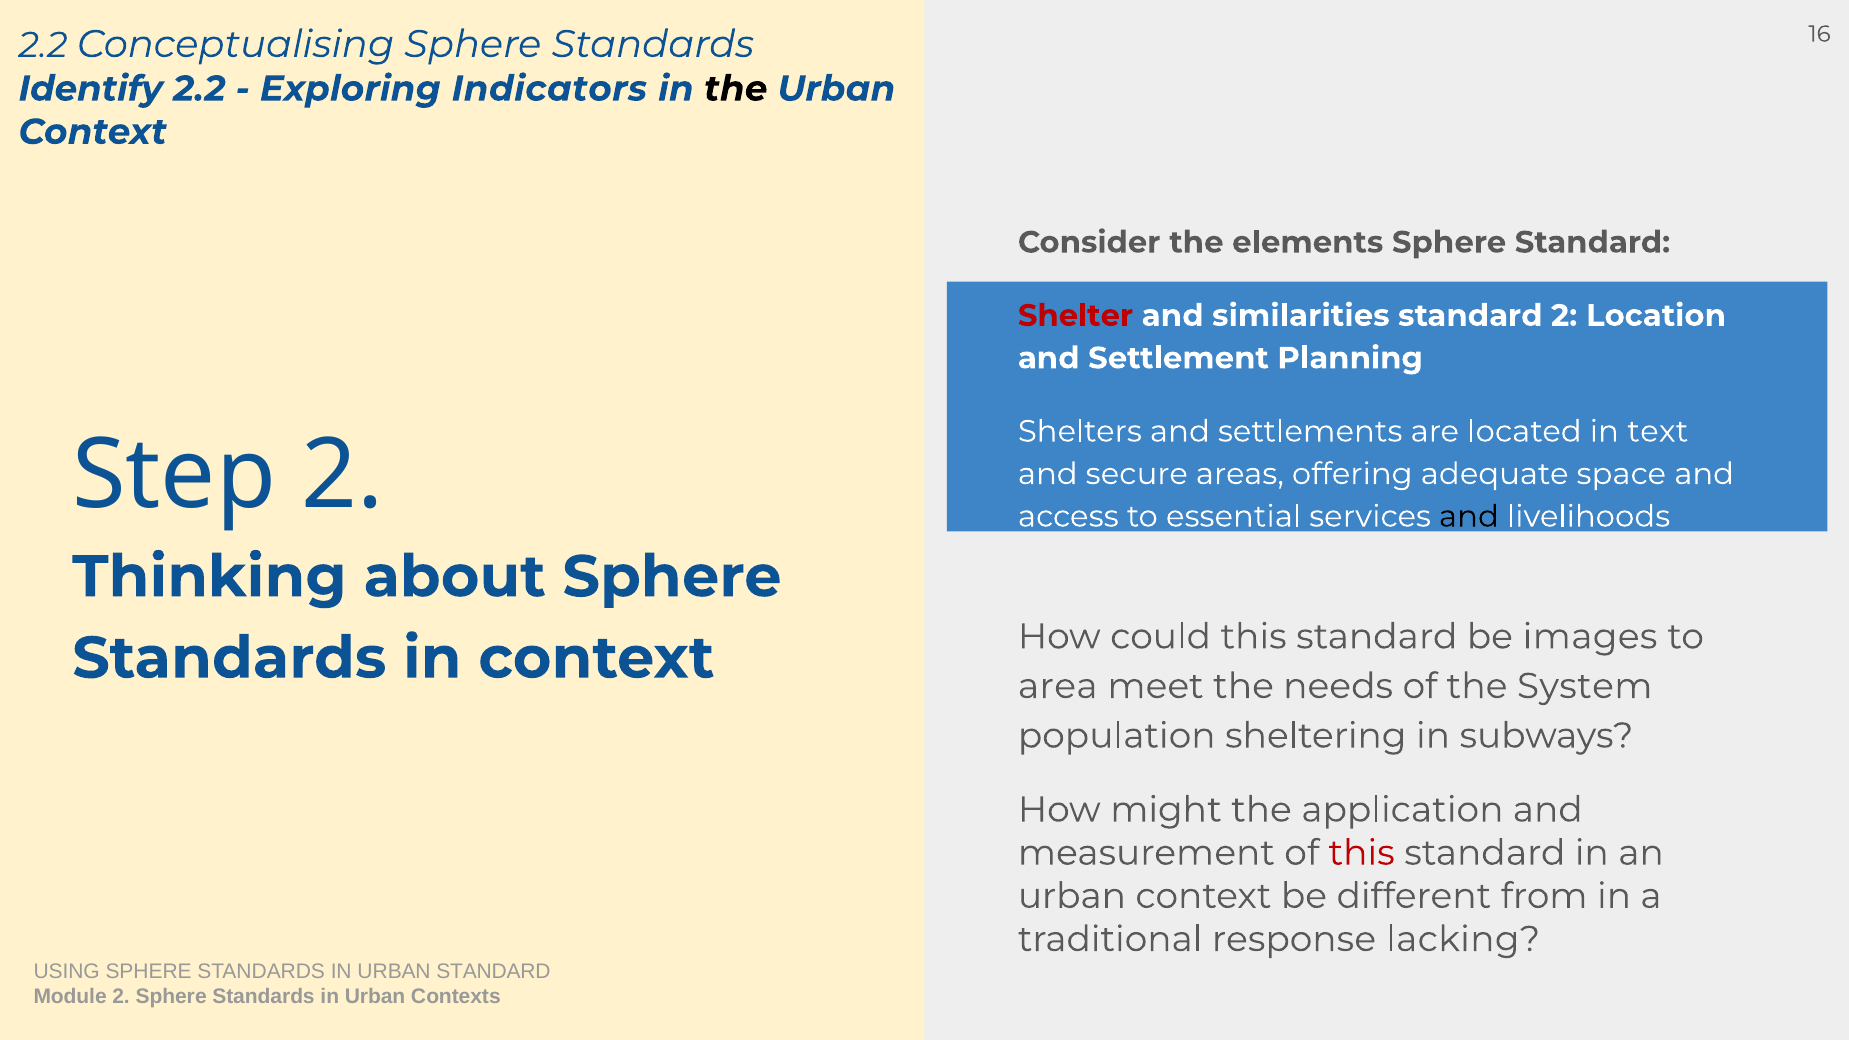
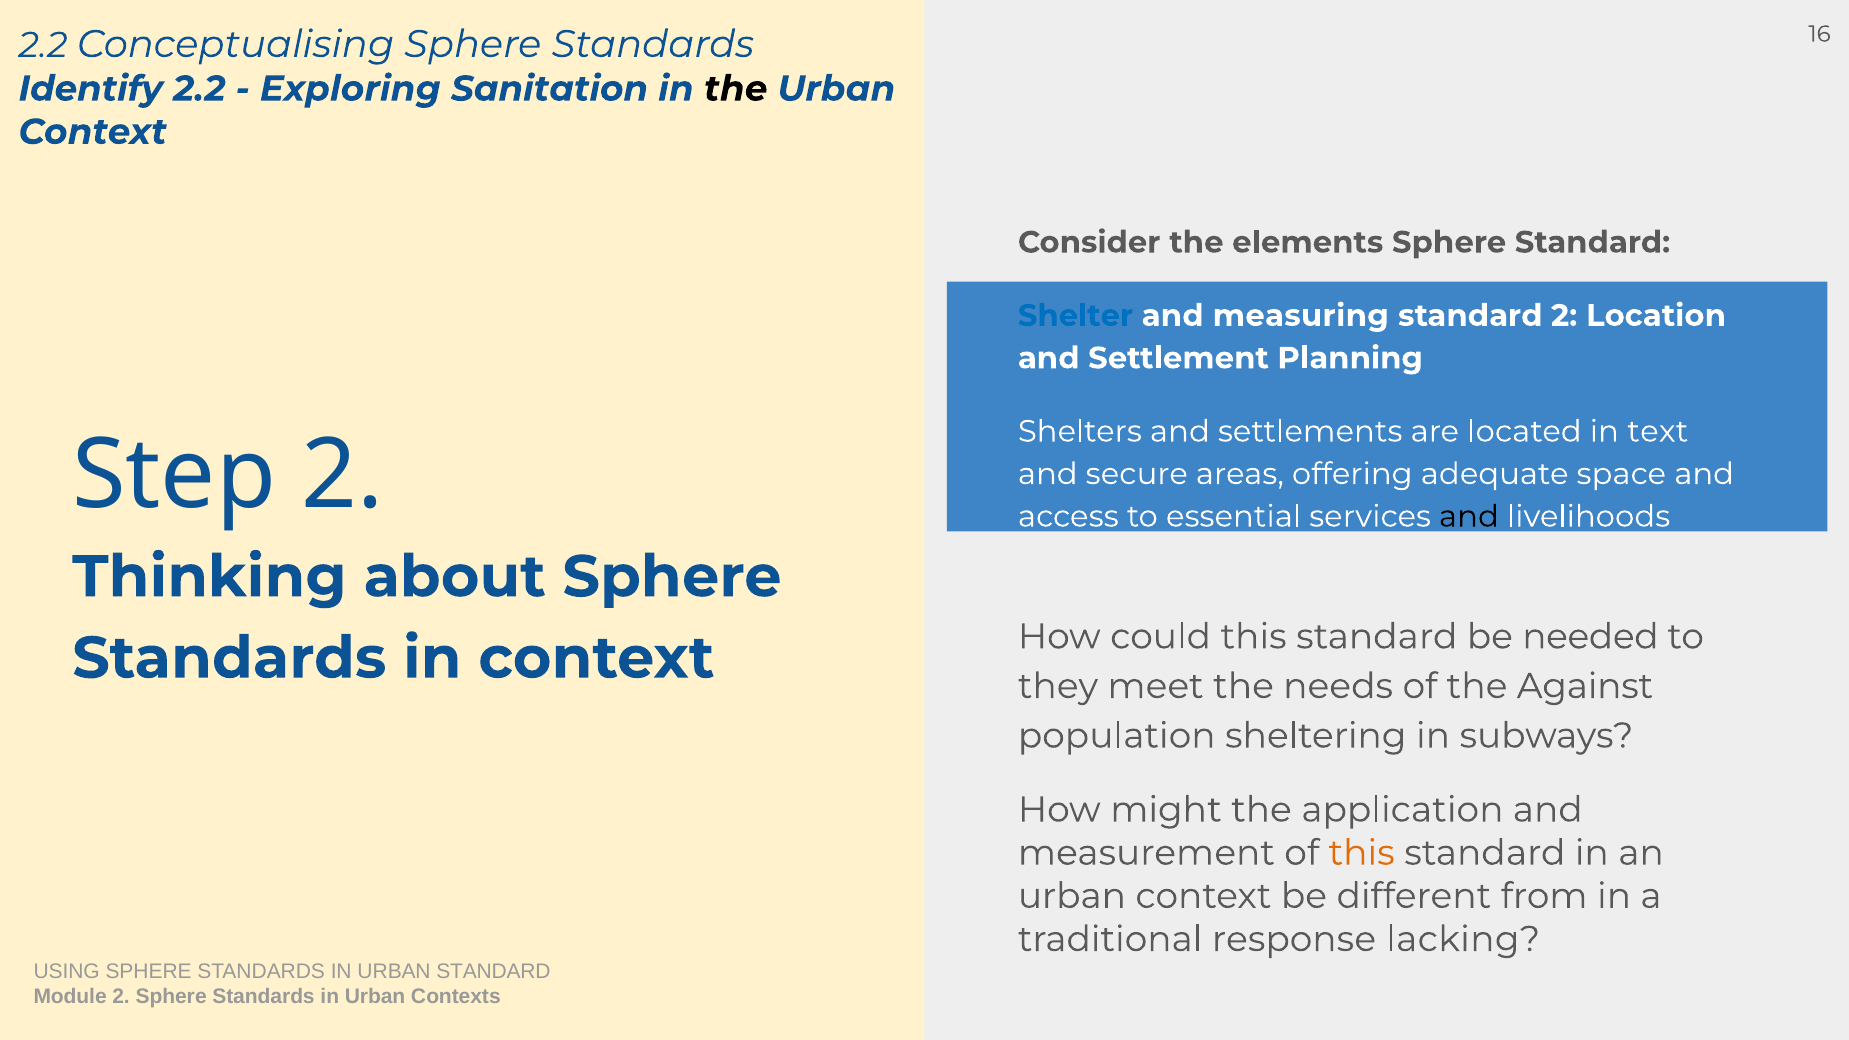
Indicators: Indicators -> Sanitation
Shelter colour: red -> blue
similarities: similarities -> measuring
images: images -> needed
area: area -> they
System: System -> Against
this at (1362, 853) colour: red -> orange
